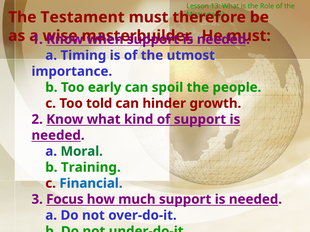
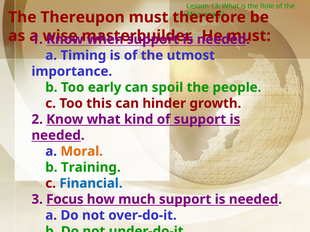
Testament: Testament -> Thereupon
told: told -> this
Moral colour: green -> orange
